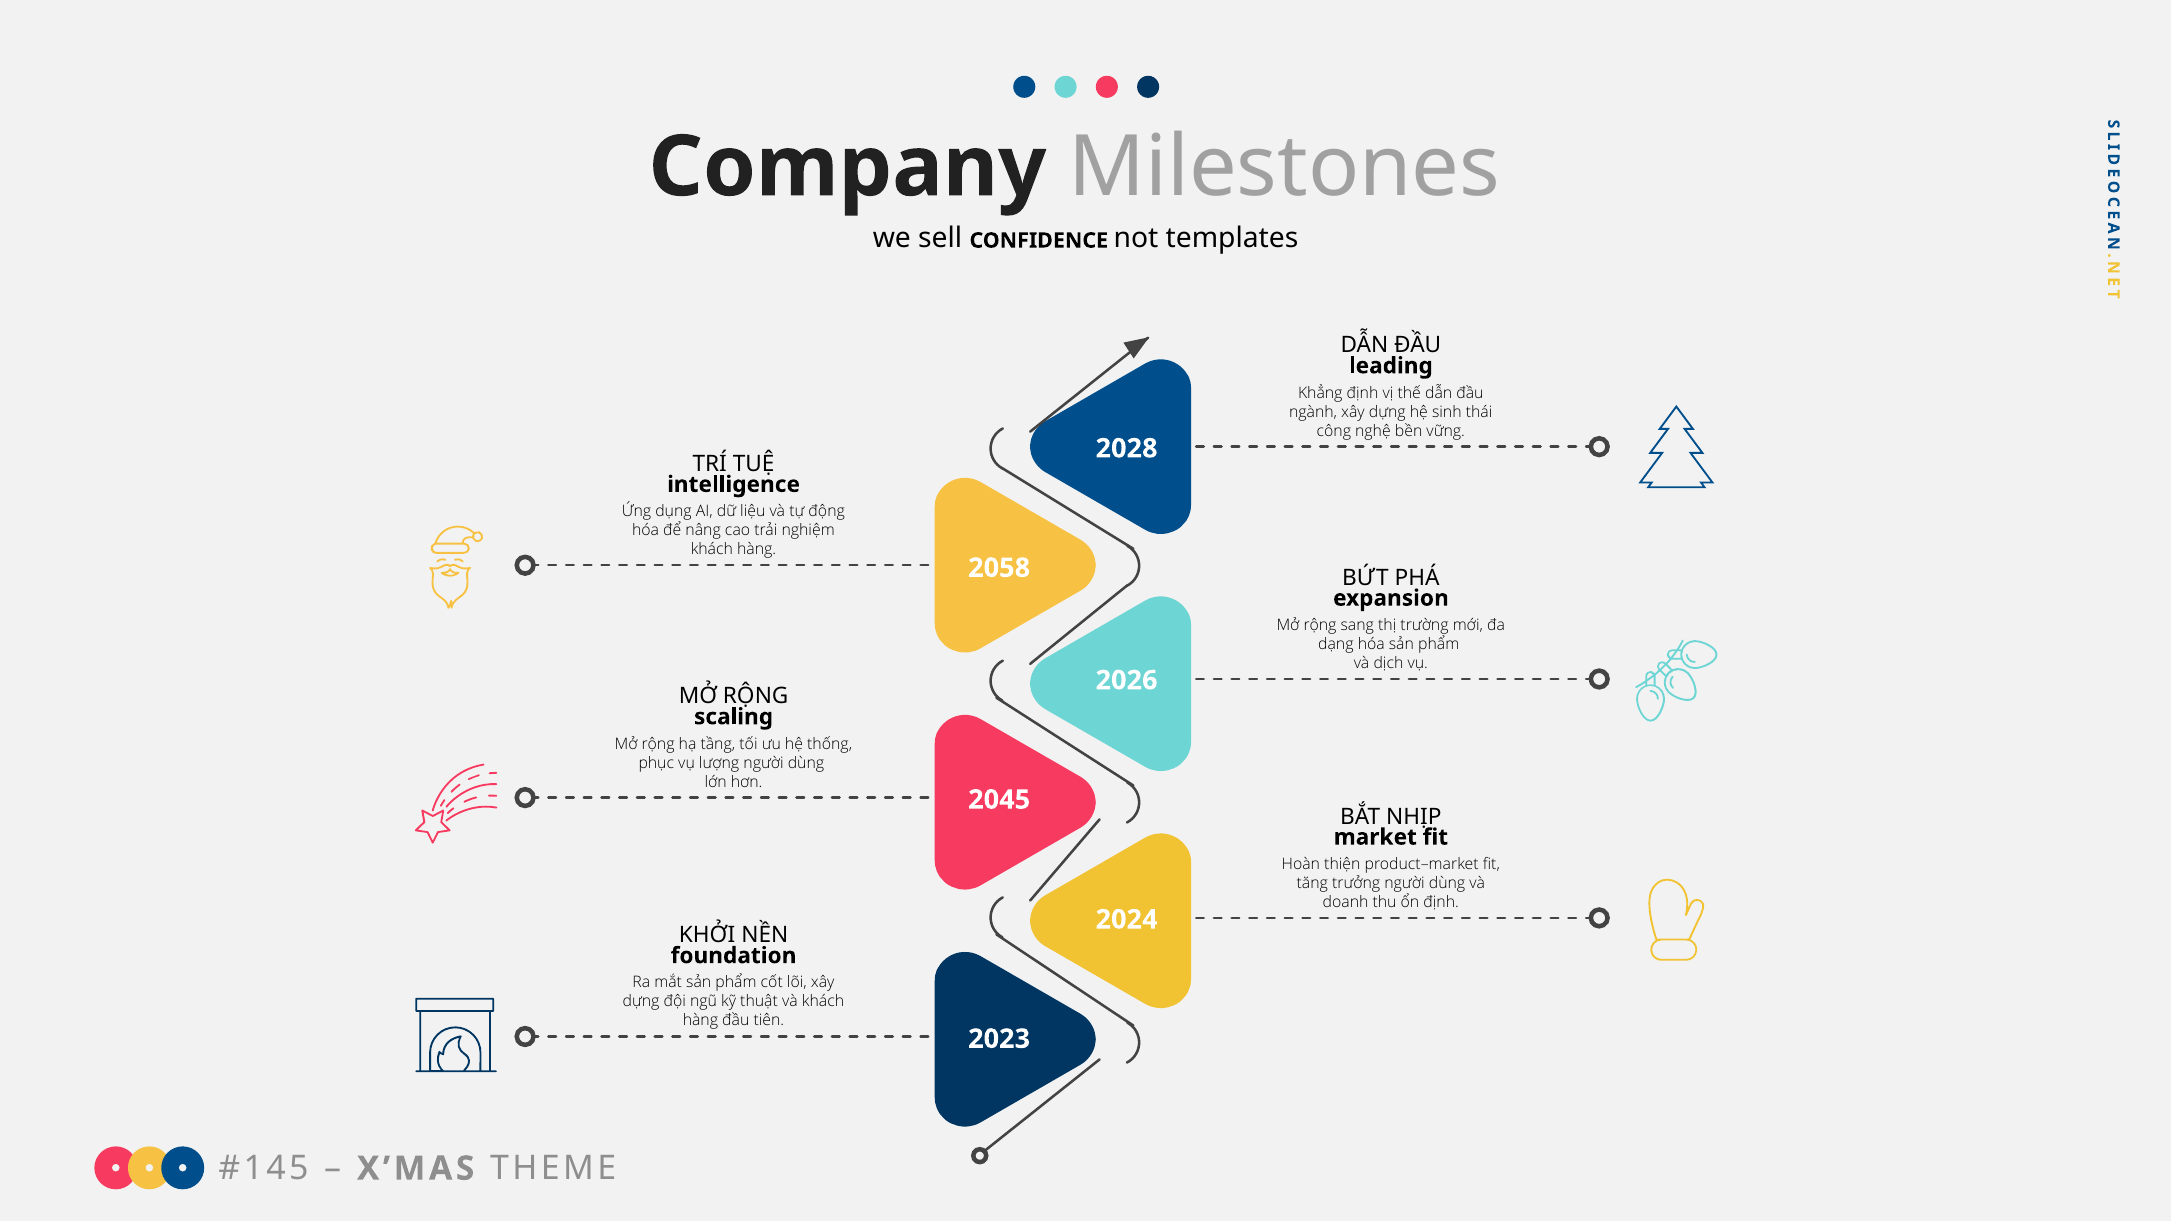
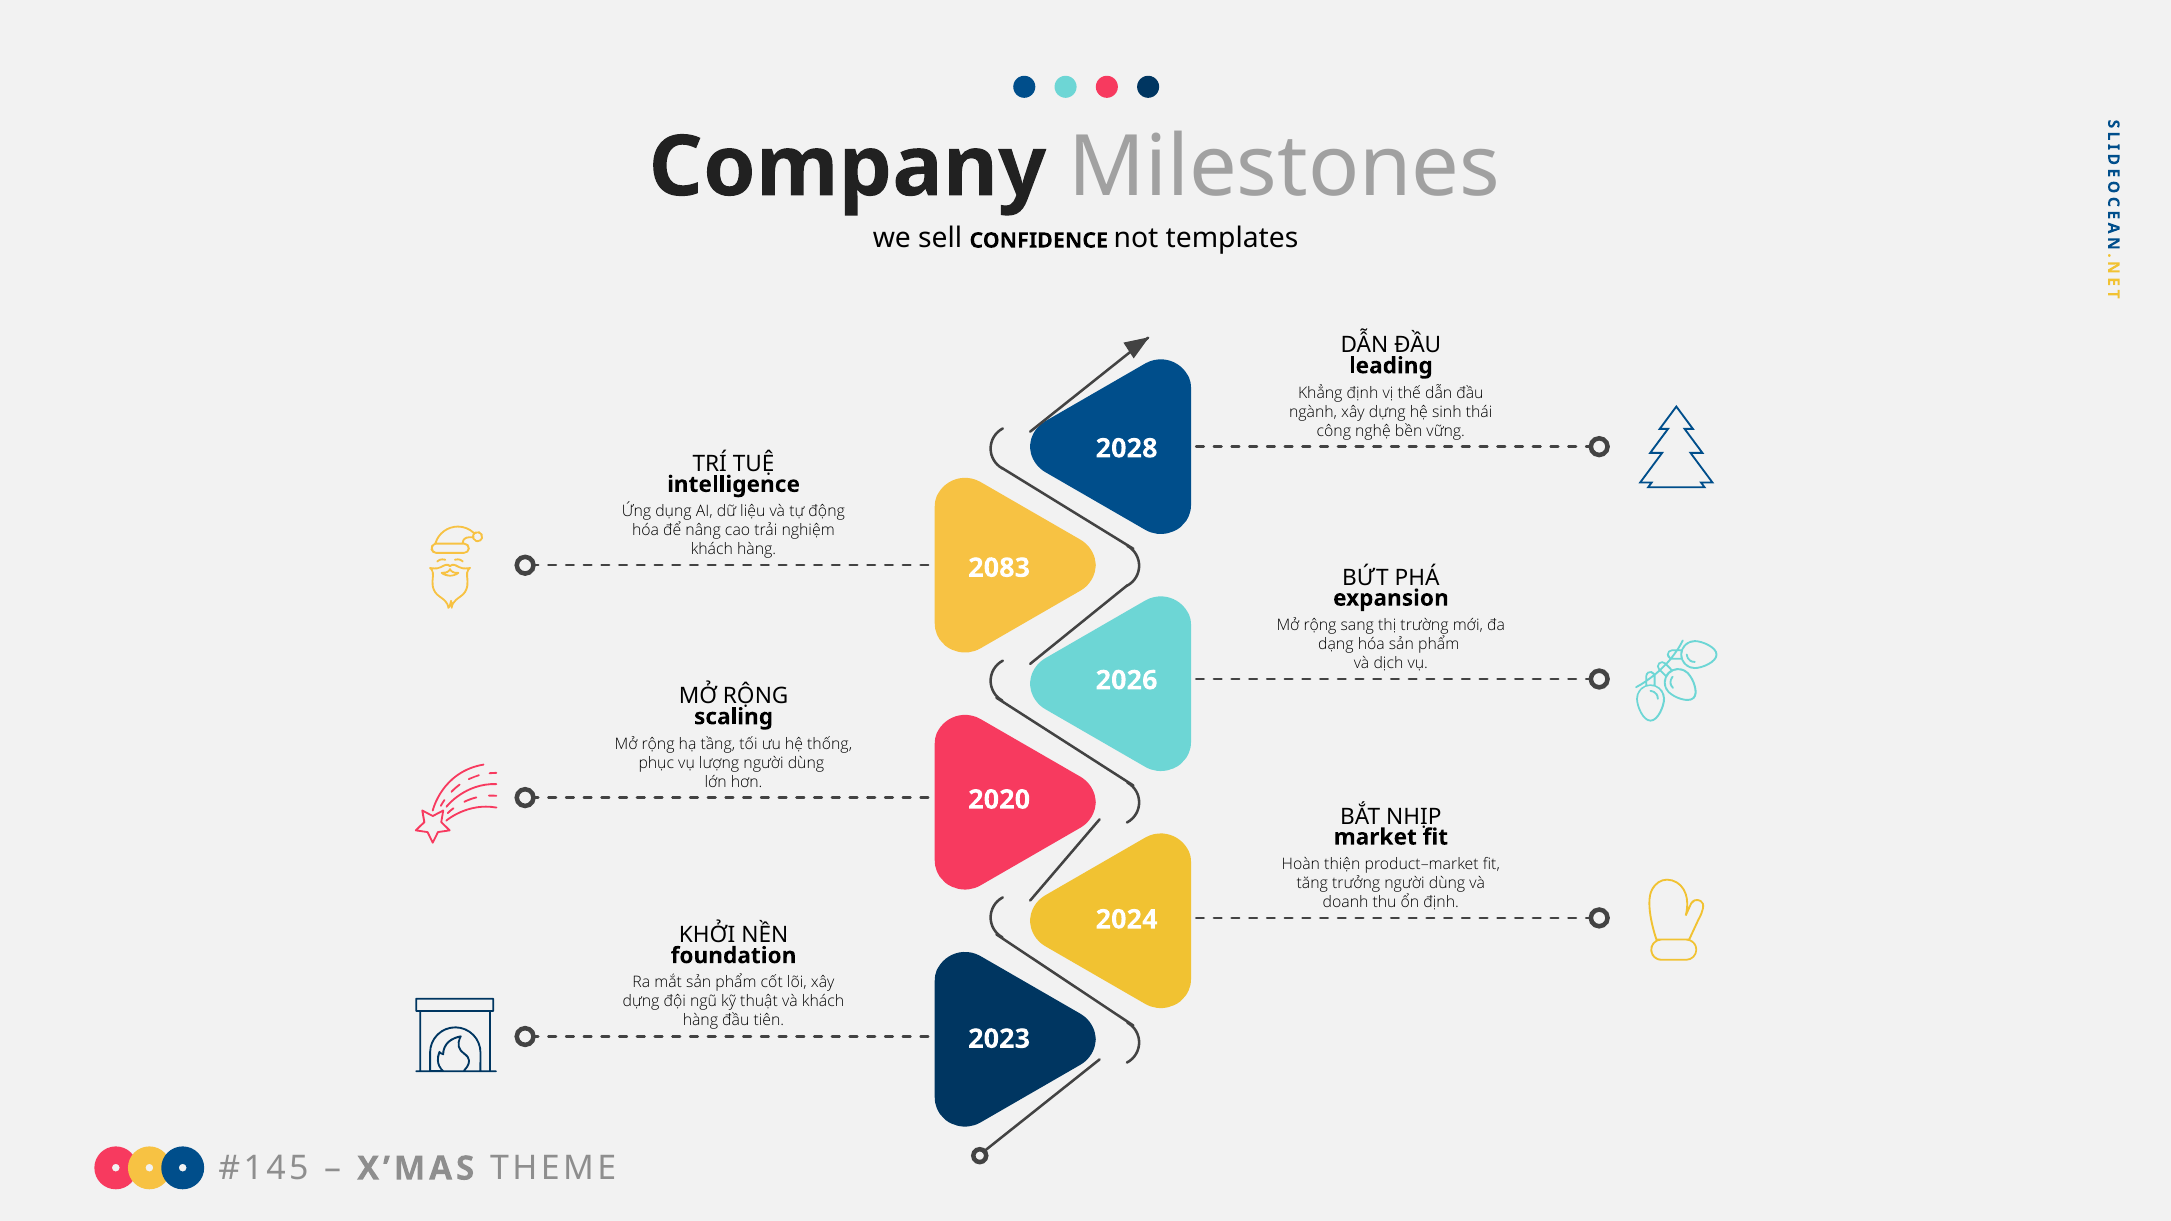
2058: 2058 -> 2083
2045: 2045 -> 2020
